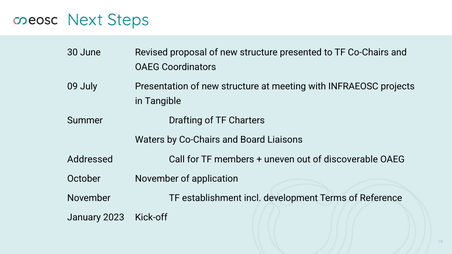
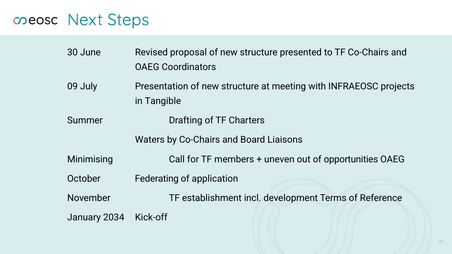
Addressed: Addressed -> Minimising
discoverable: discoverable -> opportunities
October November: November -> Federating
2023: 2023 -> 2034
